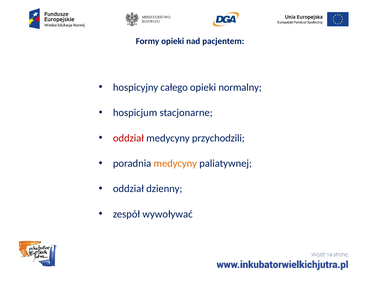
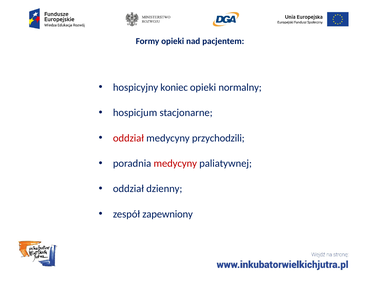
całego: całego -> koniec
medycyny at (175, 163) colour: orange -> red
wywoływać: wywoływać -> zapewniony
